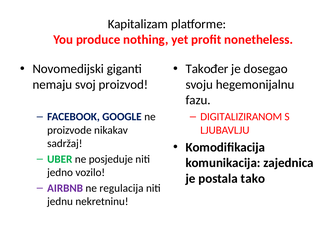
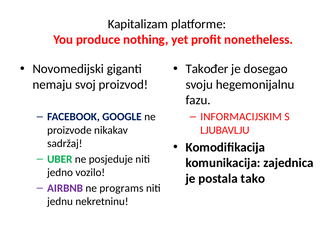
DIGITALIZIRANOM: DIGITALIZIRANOM -> INFORMACIJSKIM
regulacija: regulacija -> programs
